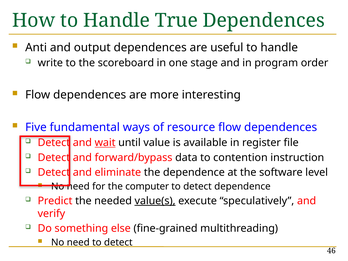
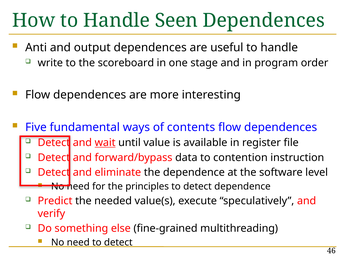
True: True -> Seen
resource: resource -> contents
computer: computer -> principles
value(s underline: present -> none
